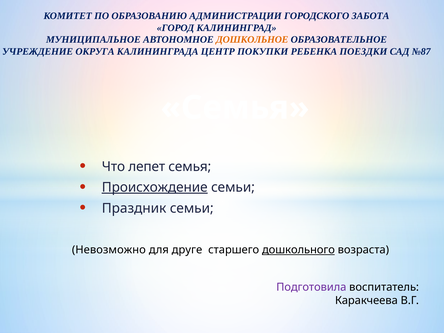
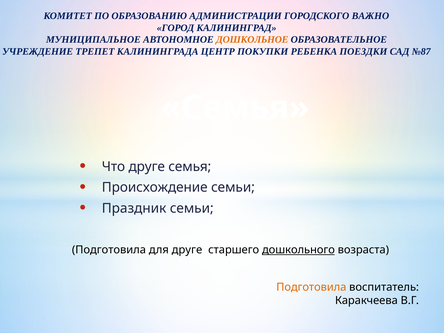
ЗАБОТА: ЗАБОТА -> ВАЖНО
ОКРУГА: ОКРУГА -> ТРЕПЕТ
Что лепет: лепет -> друге
Происхождение underline: present -> none
Невозможно at (109, 250): Невозможно -> Подготовила
Подготовила at (311, 287) colour: purple -> orange
